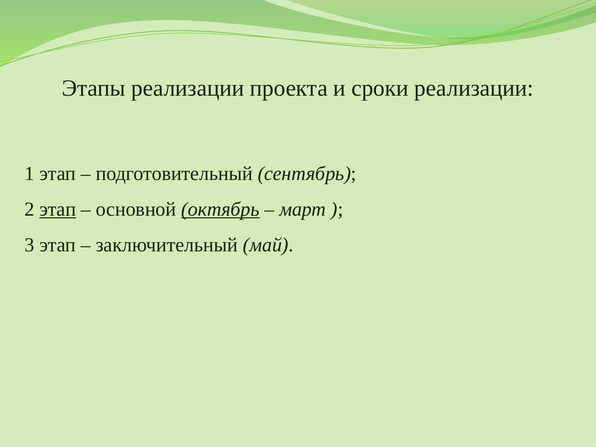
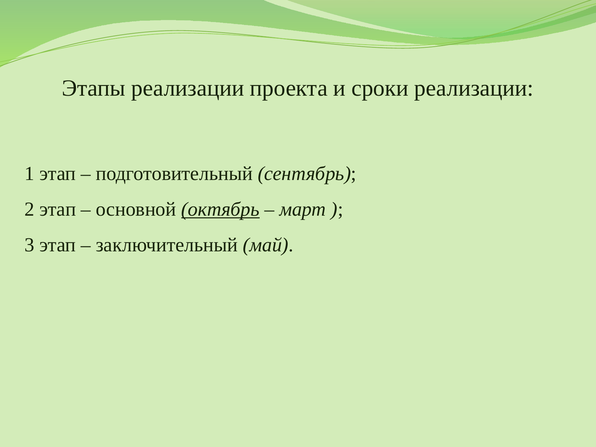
этап at (58, 209) underline: present -> none
